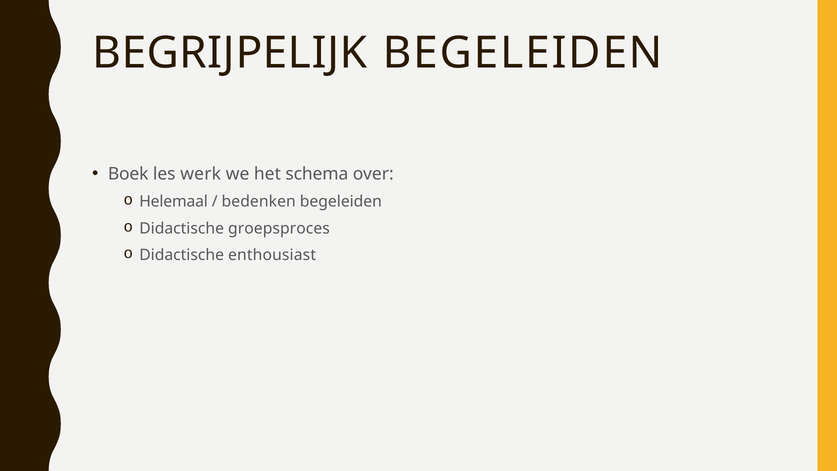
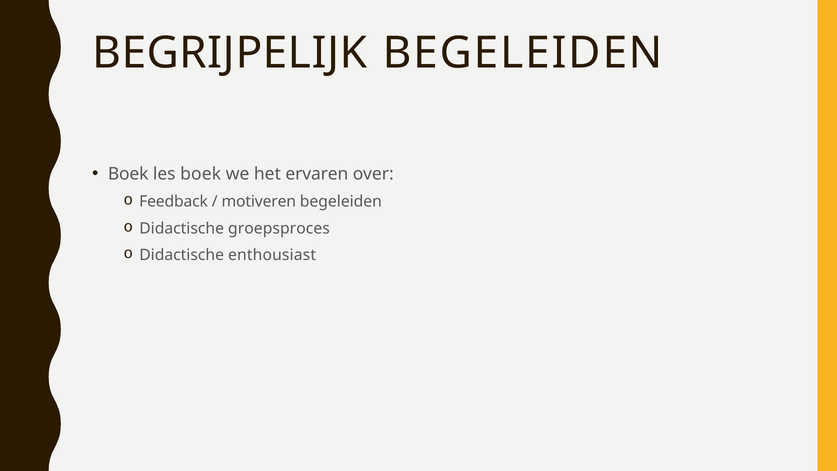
les werk: werk -> boek
schema: schema -> ervaren
Helemaal: Helemaal -> Feedback
bedenken: bedenken -> motiveren
